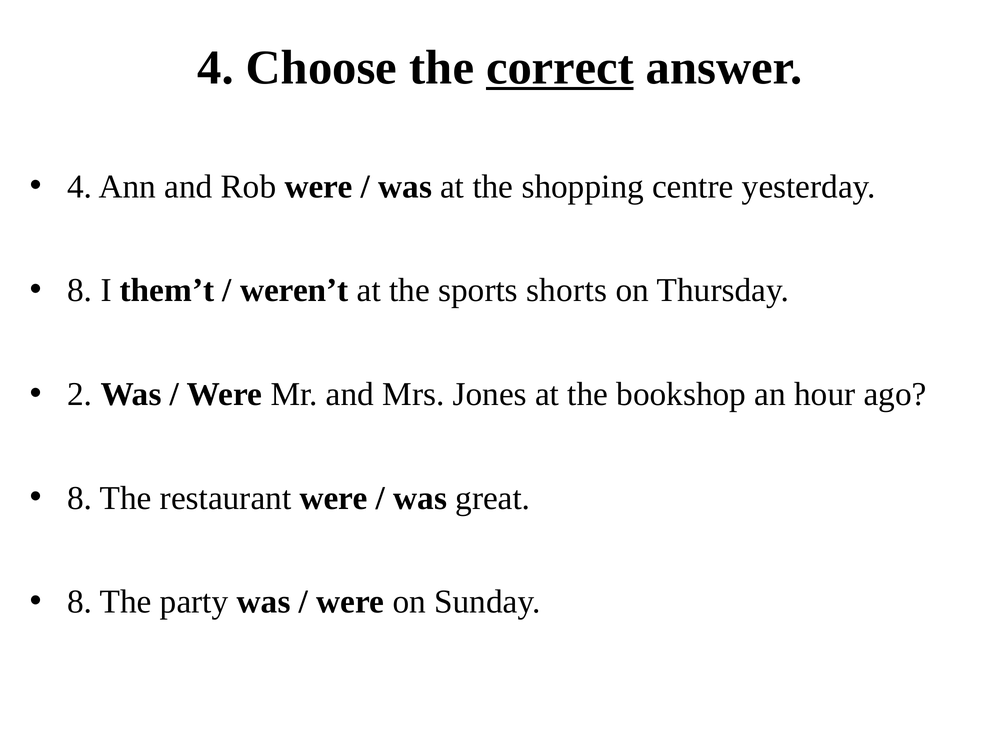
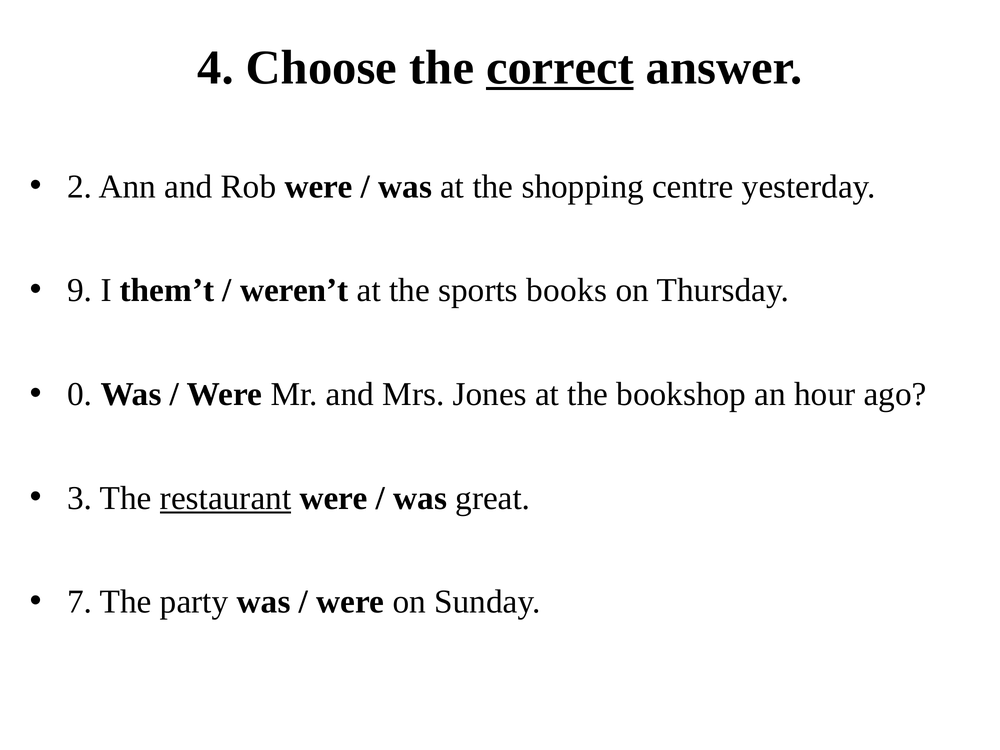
4 at (80, 187): 4 -> 2
8 at (80, 290): 8 -> 9
shorts: shorts -> books
2: 2 -> 0
8 at (80, 498): 8 -> 3
restaurant underline: none -> present
8 at (80, 602): 8 -> 7
